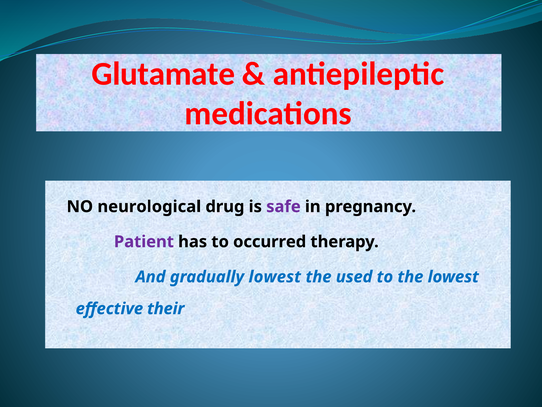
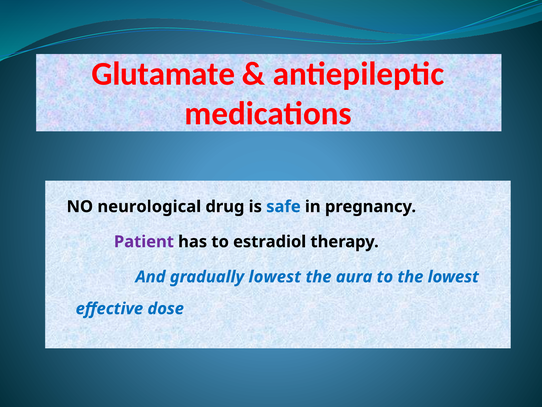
safe colour: purple -> blue
occurred: occurred -> estradiol
used: used -> aura
their: their -> dose
